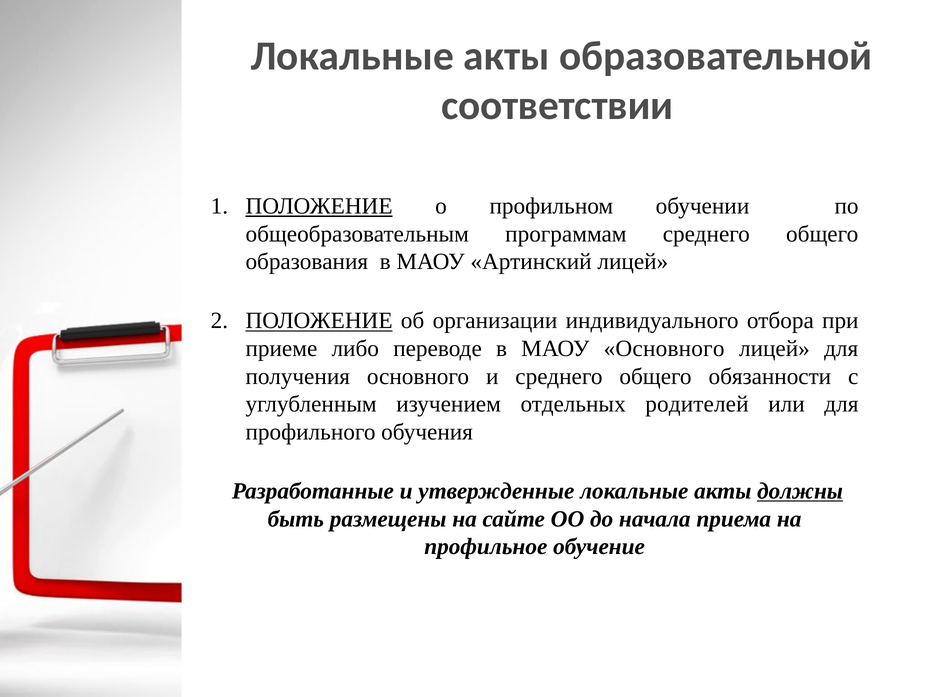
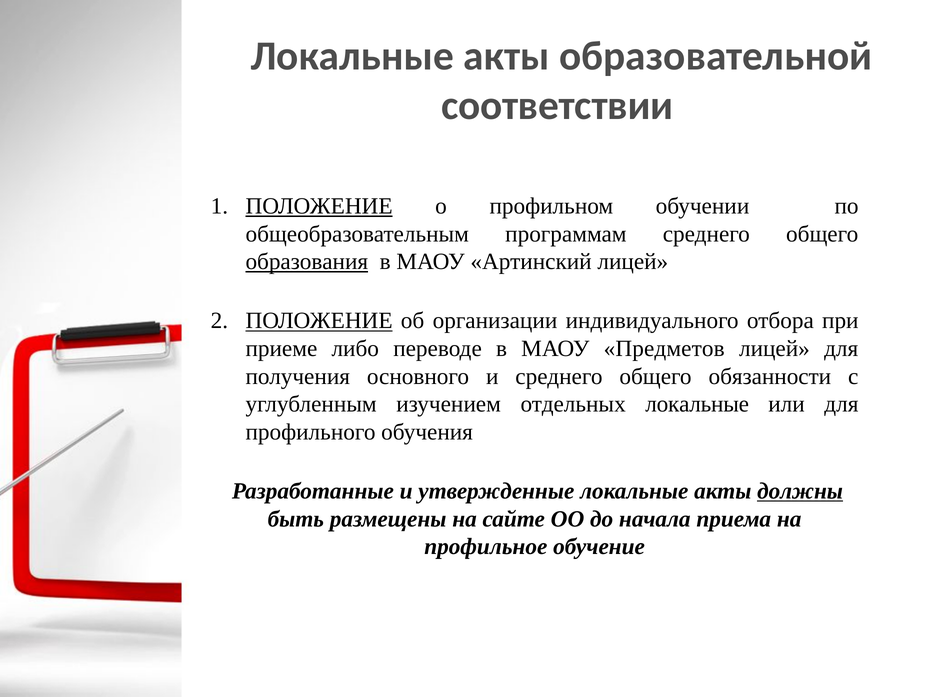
образования underline: none -> present
МАОУ Основного: Основного -> Предметов
отдельных родителей: родителей -> локальные
